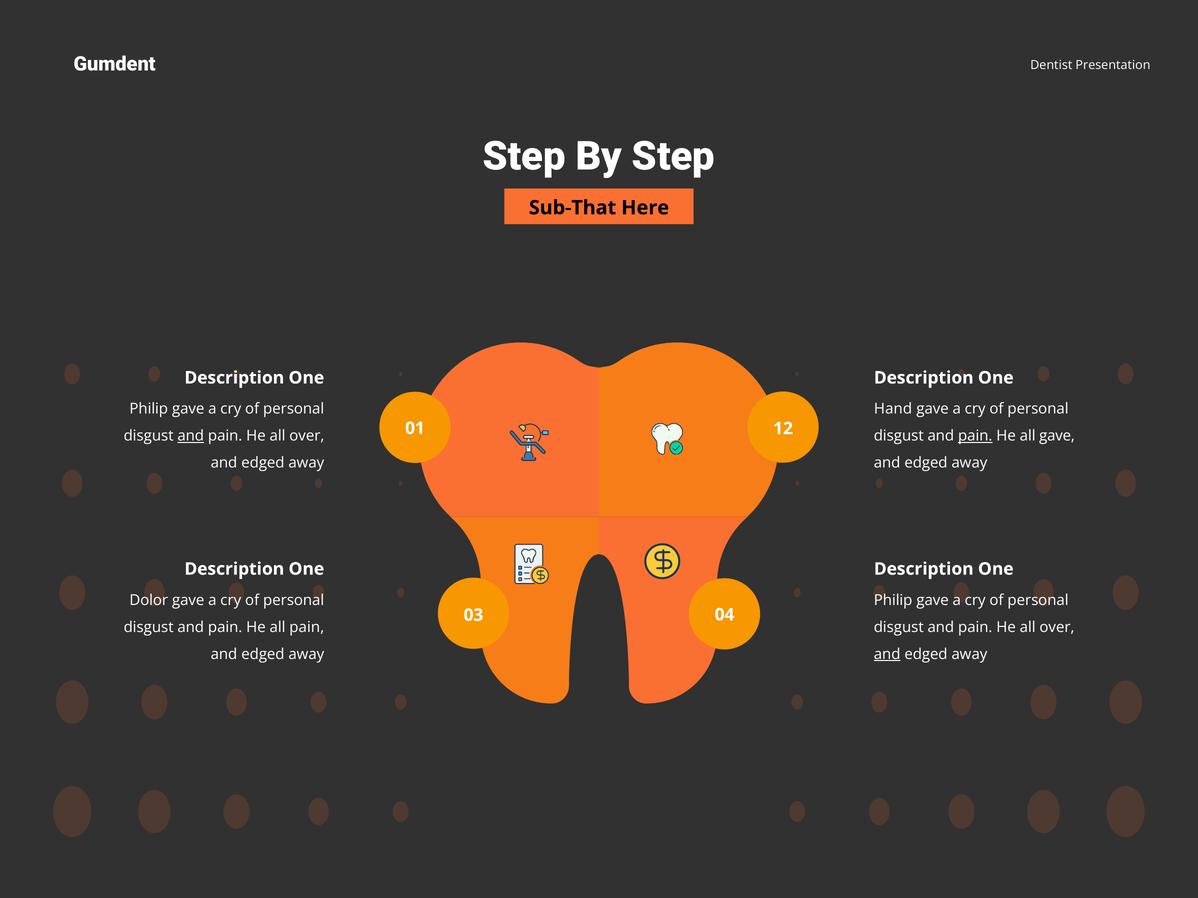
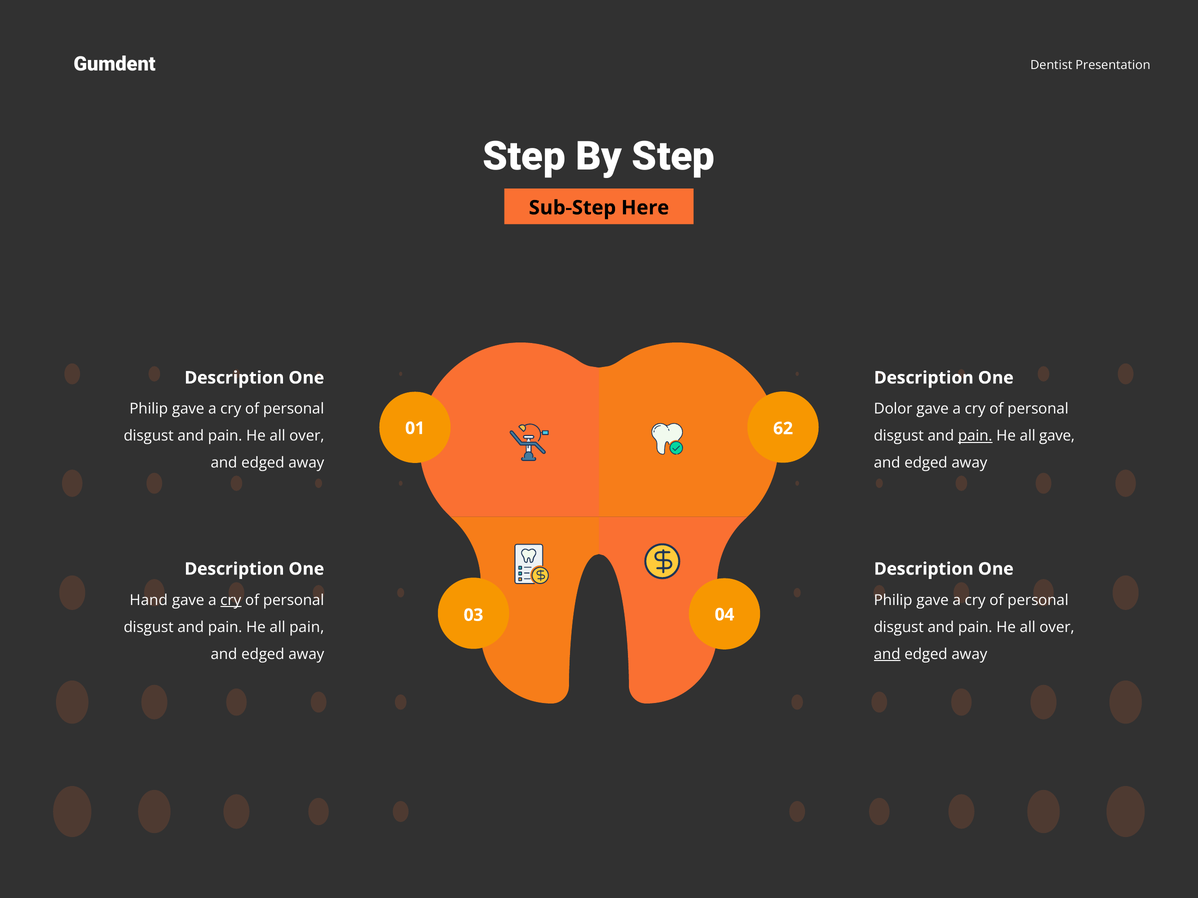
Sub-That: Sub-That -> Sub-Step
Hand: Hand -> Dolor
12: 12 -> 62
and at (191, 436) underline: present -> none
Dolor: Dolor -> Hand
cry at (231, 601) underline: none -> present
